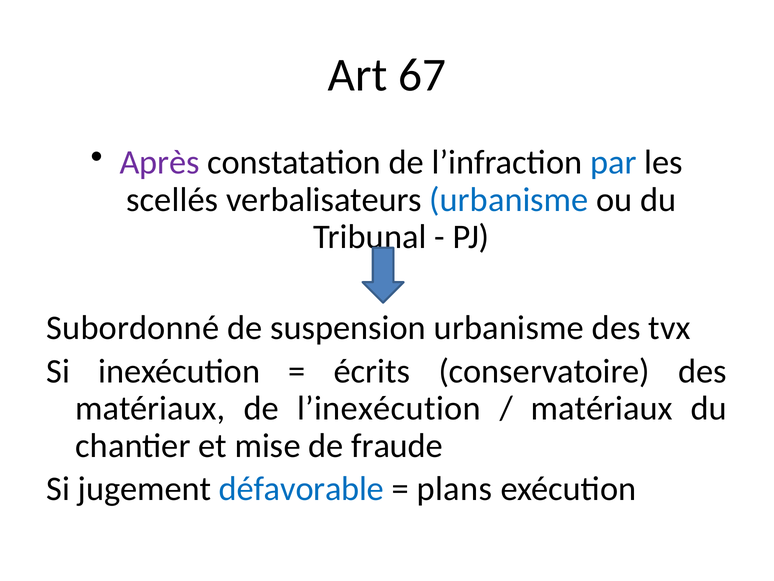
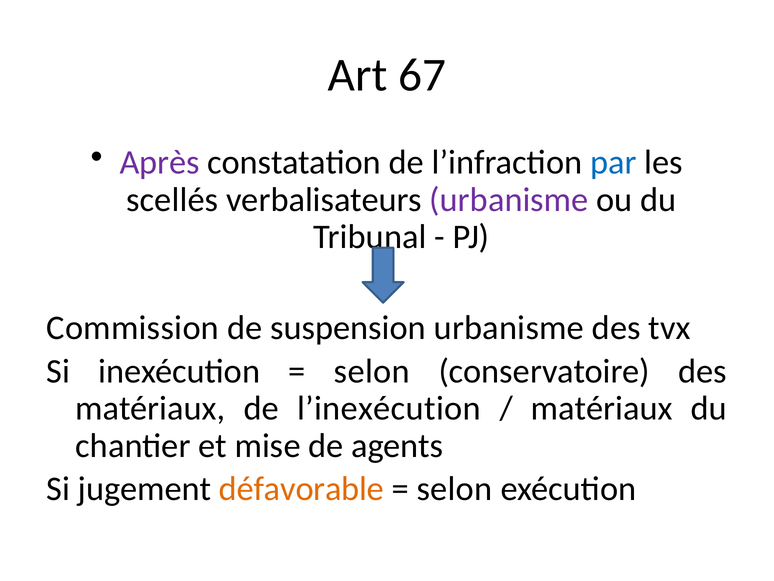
urbanisme at (509, 200) colour: blue -> purple
Subordonné: Subordonné -> Commission
écrits at (372, 371): écrits -> selon
fraude: fraude -> agents
défavorable colour: blue -> orange
plans at (454, 489): plans -> selon
